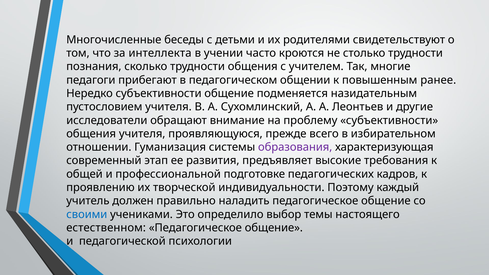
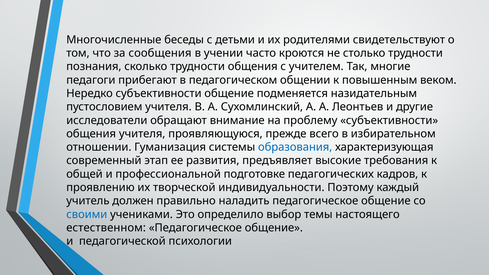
интеллекта: интеллекта -> сообщения
ранее: ранее -> веком
образования colour: purple -> blue
